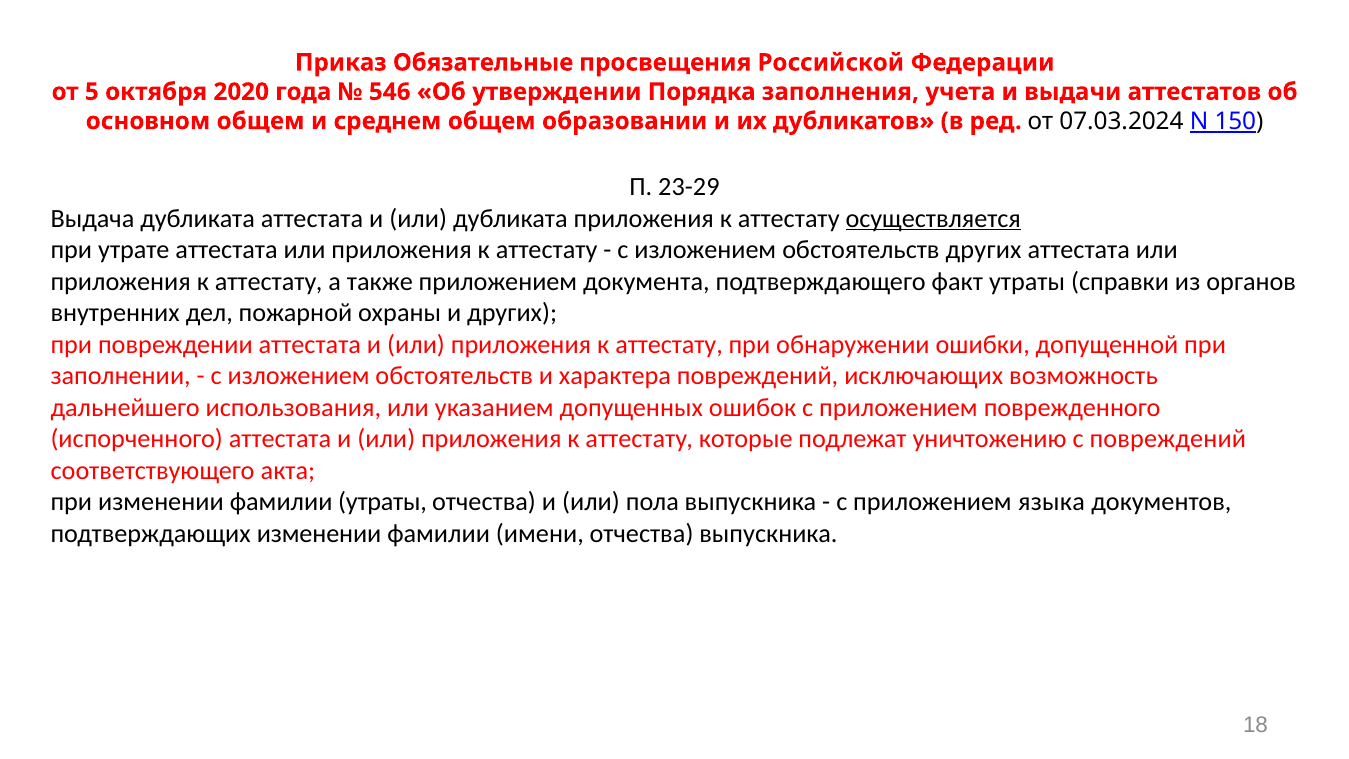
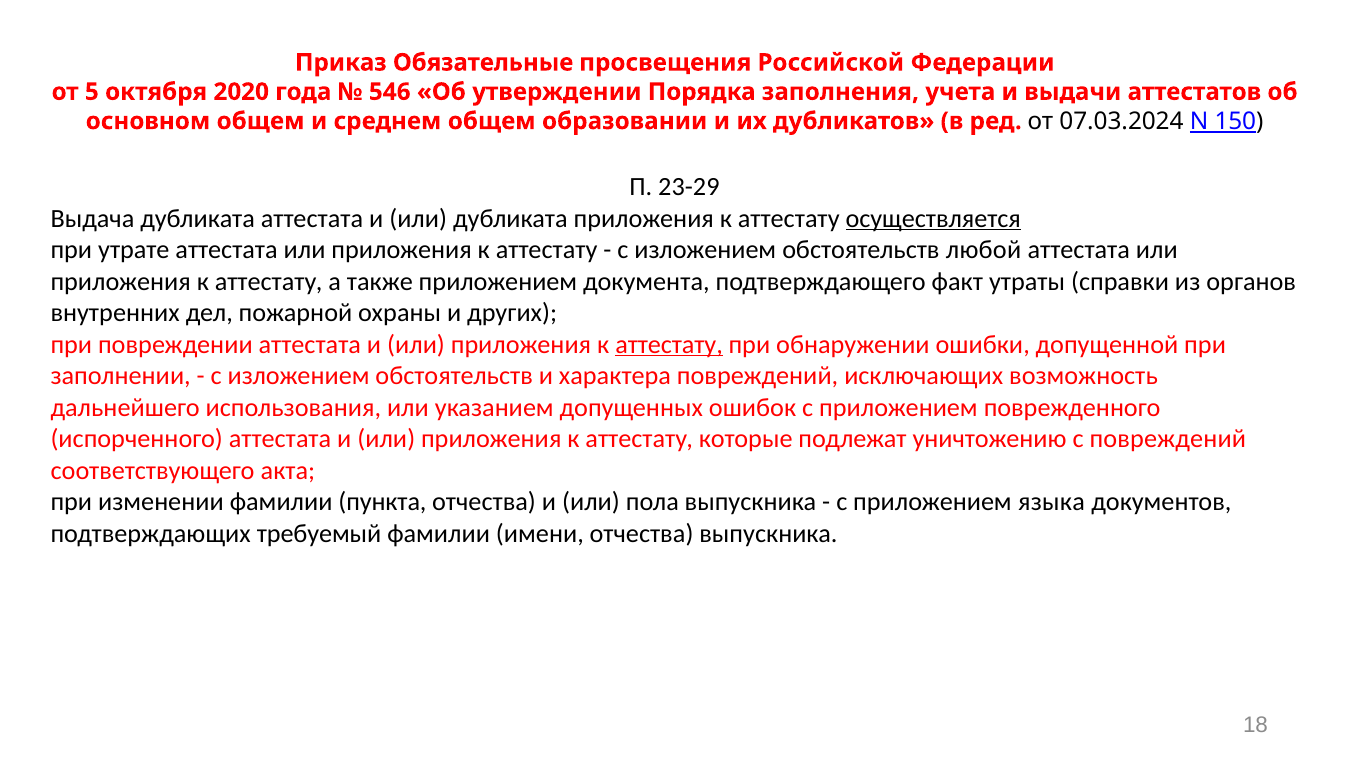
обстоятельств других: других -> любой
аттестату at (669, 344) underline: none -> present
фамилии утраты: утраты -> пункта
подтверждающих изменении: изменении -> требуемый
